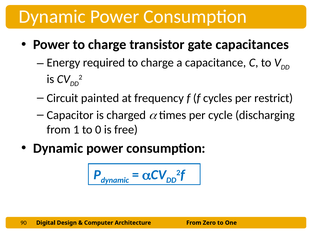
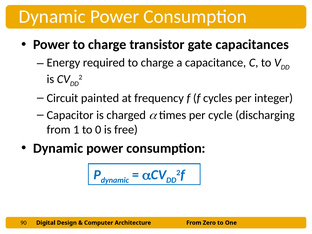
restrict: restrict -> integer
